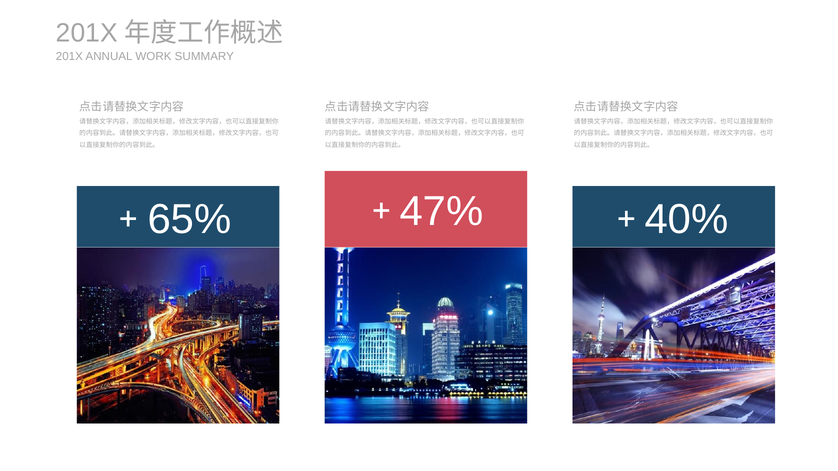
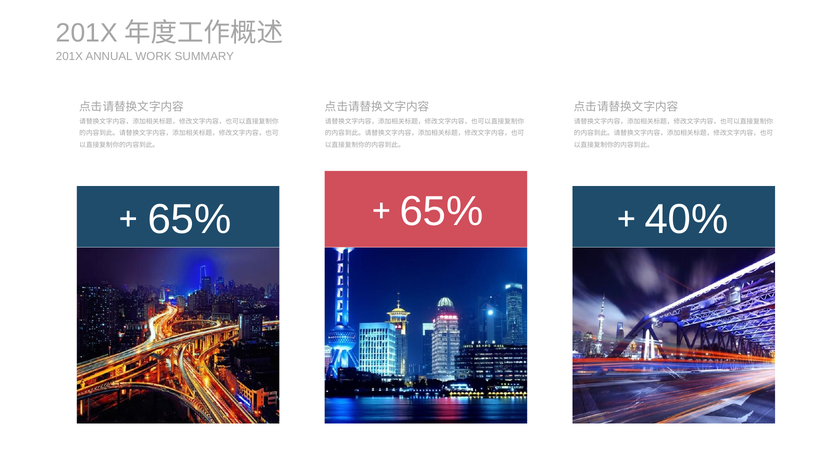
65% 47%: 47% -> 65%
